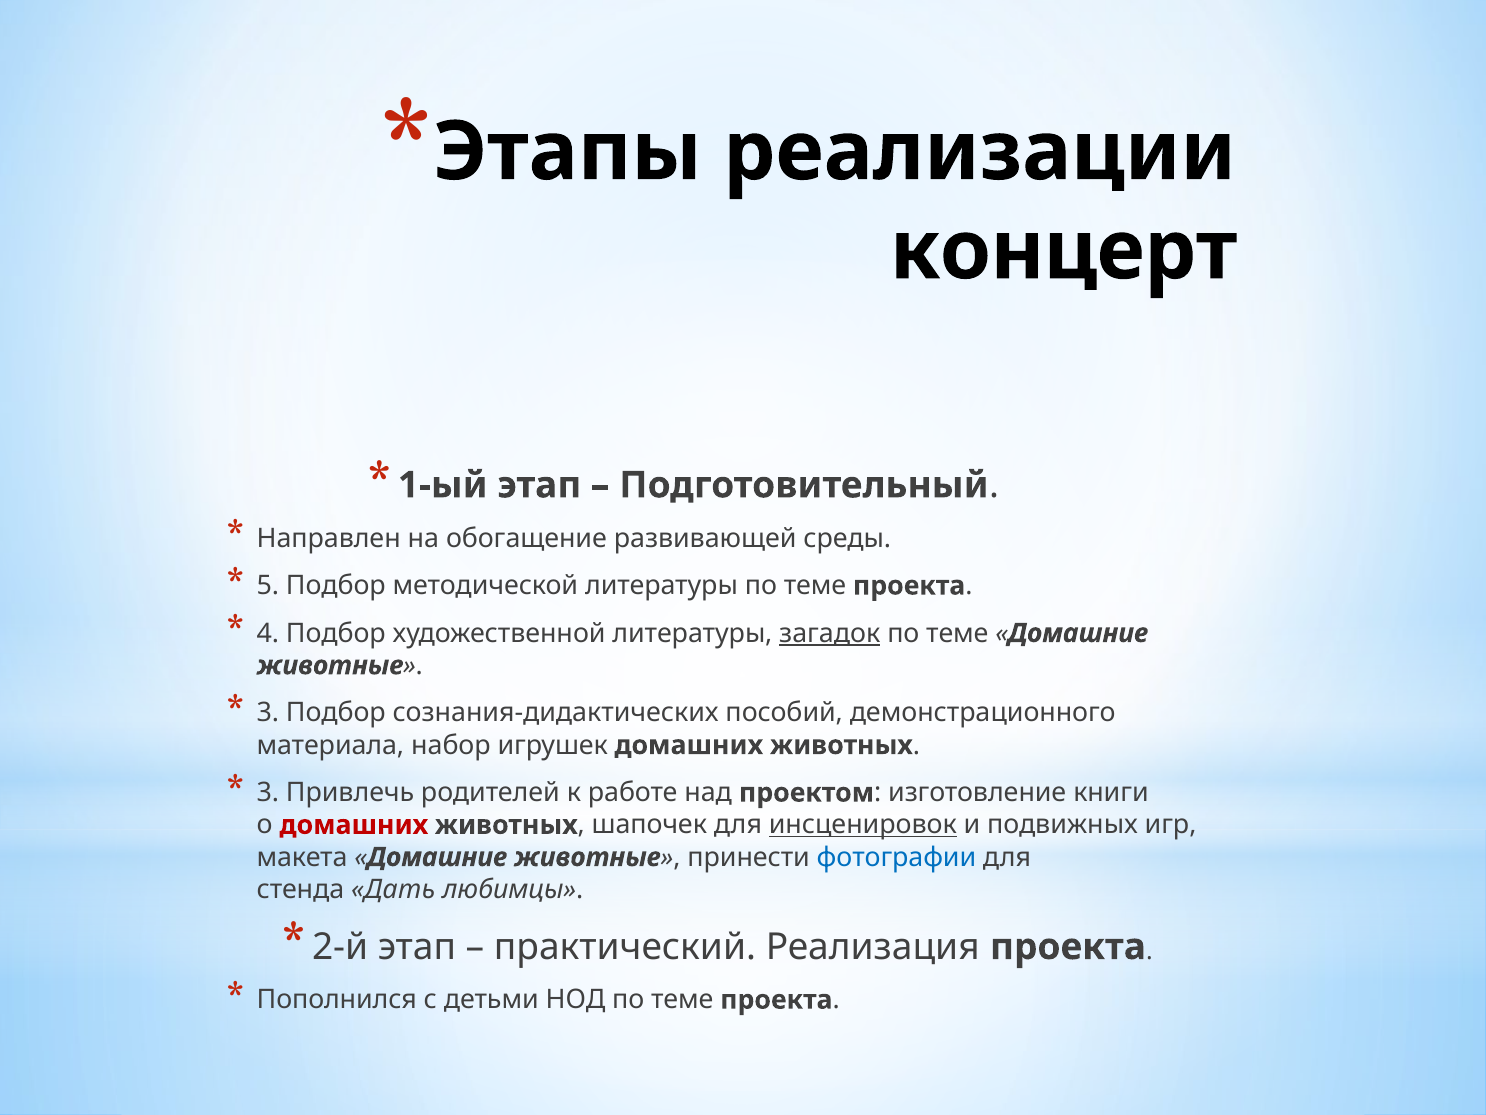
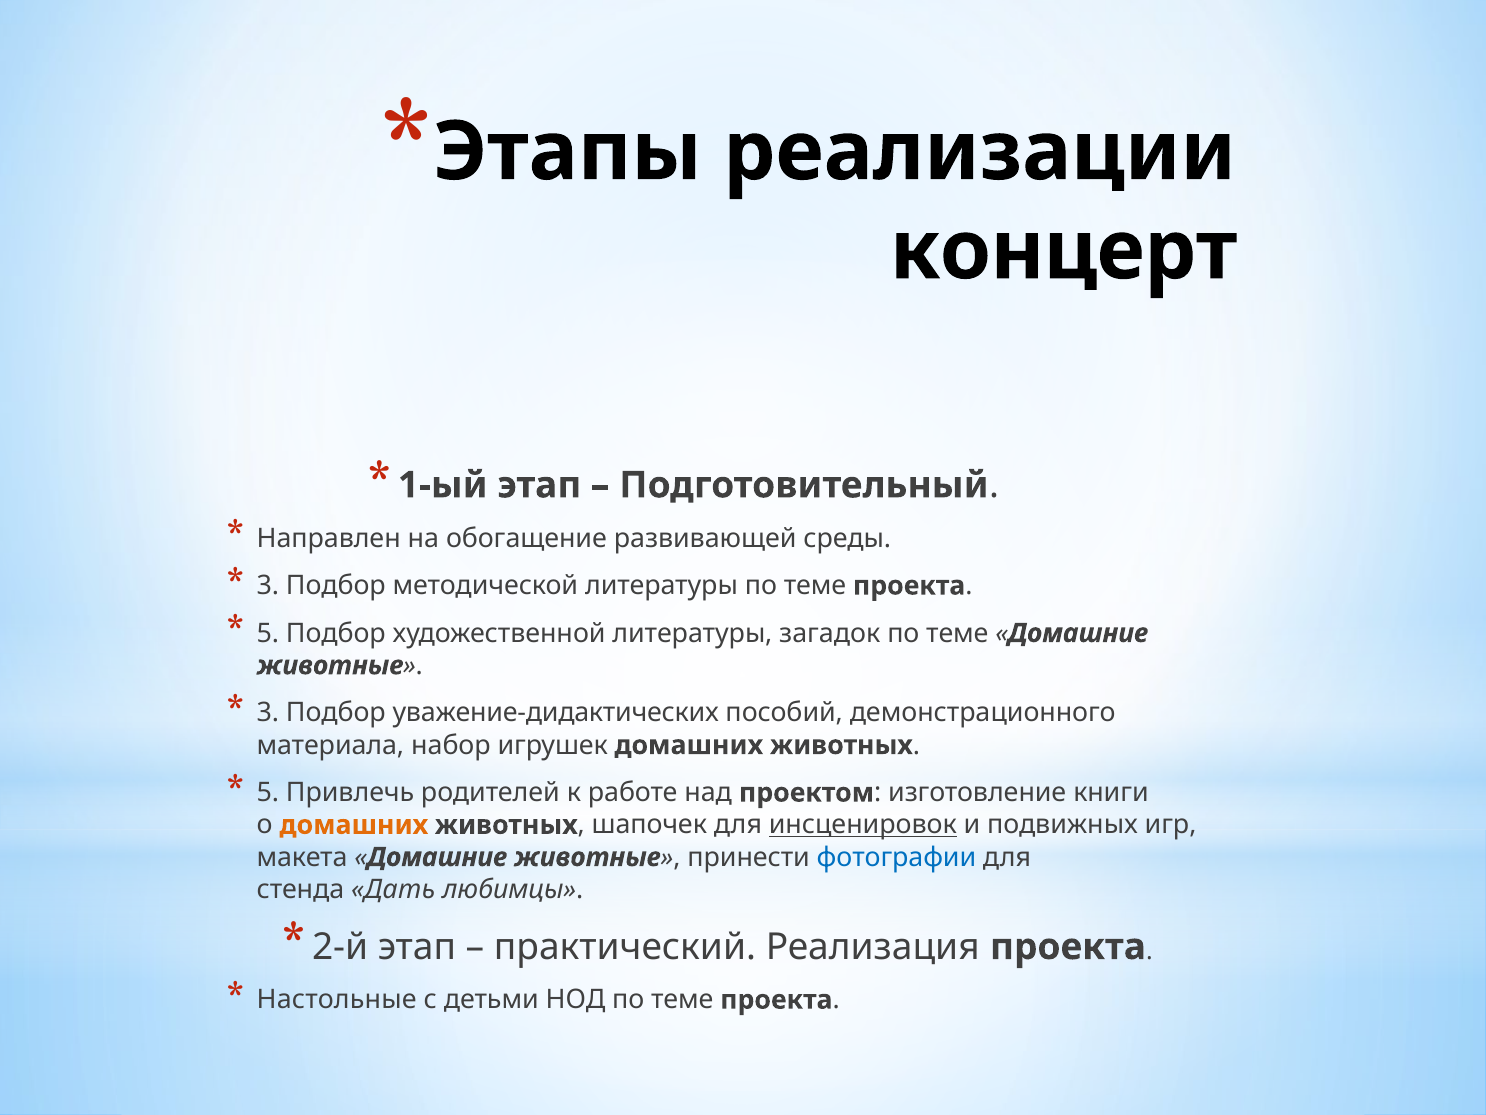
5 at (268, 585): 5 -> 3
4 at (268, 633): 4 -> 5
загадок underline: present -> none
сознания-дидактических: сознания-дидактических -> уважение-дидактических
3 at (268, 792): 3 -> 5
домашних at (354, 825) colour: red -> orange
Пополнился: Пополнился -> Настольные
